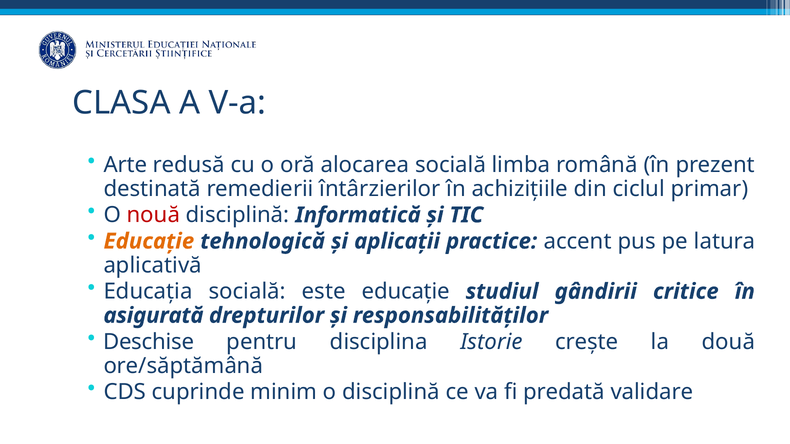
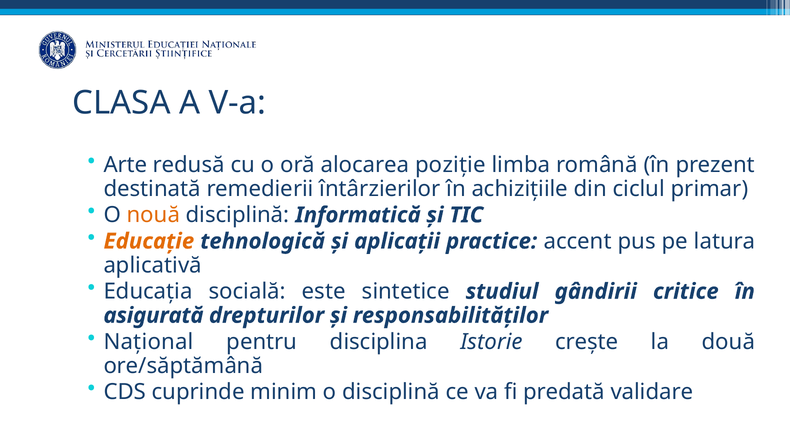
alocarea socială: socială -> poziție
nouă colour: red -> orange
este educație: educație -> sintetice
Deschise: Deschise -> Național
